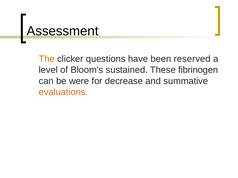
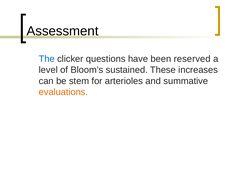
The colour: orange -> blue
fibrinogen: fibrinogen -> increases
were: were -> stem
decrease: decrease -> arterioles
